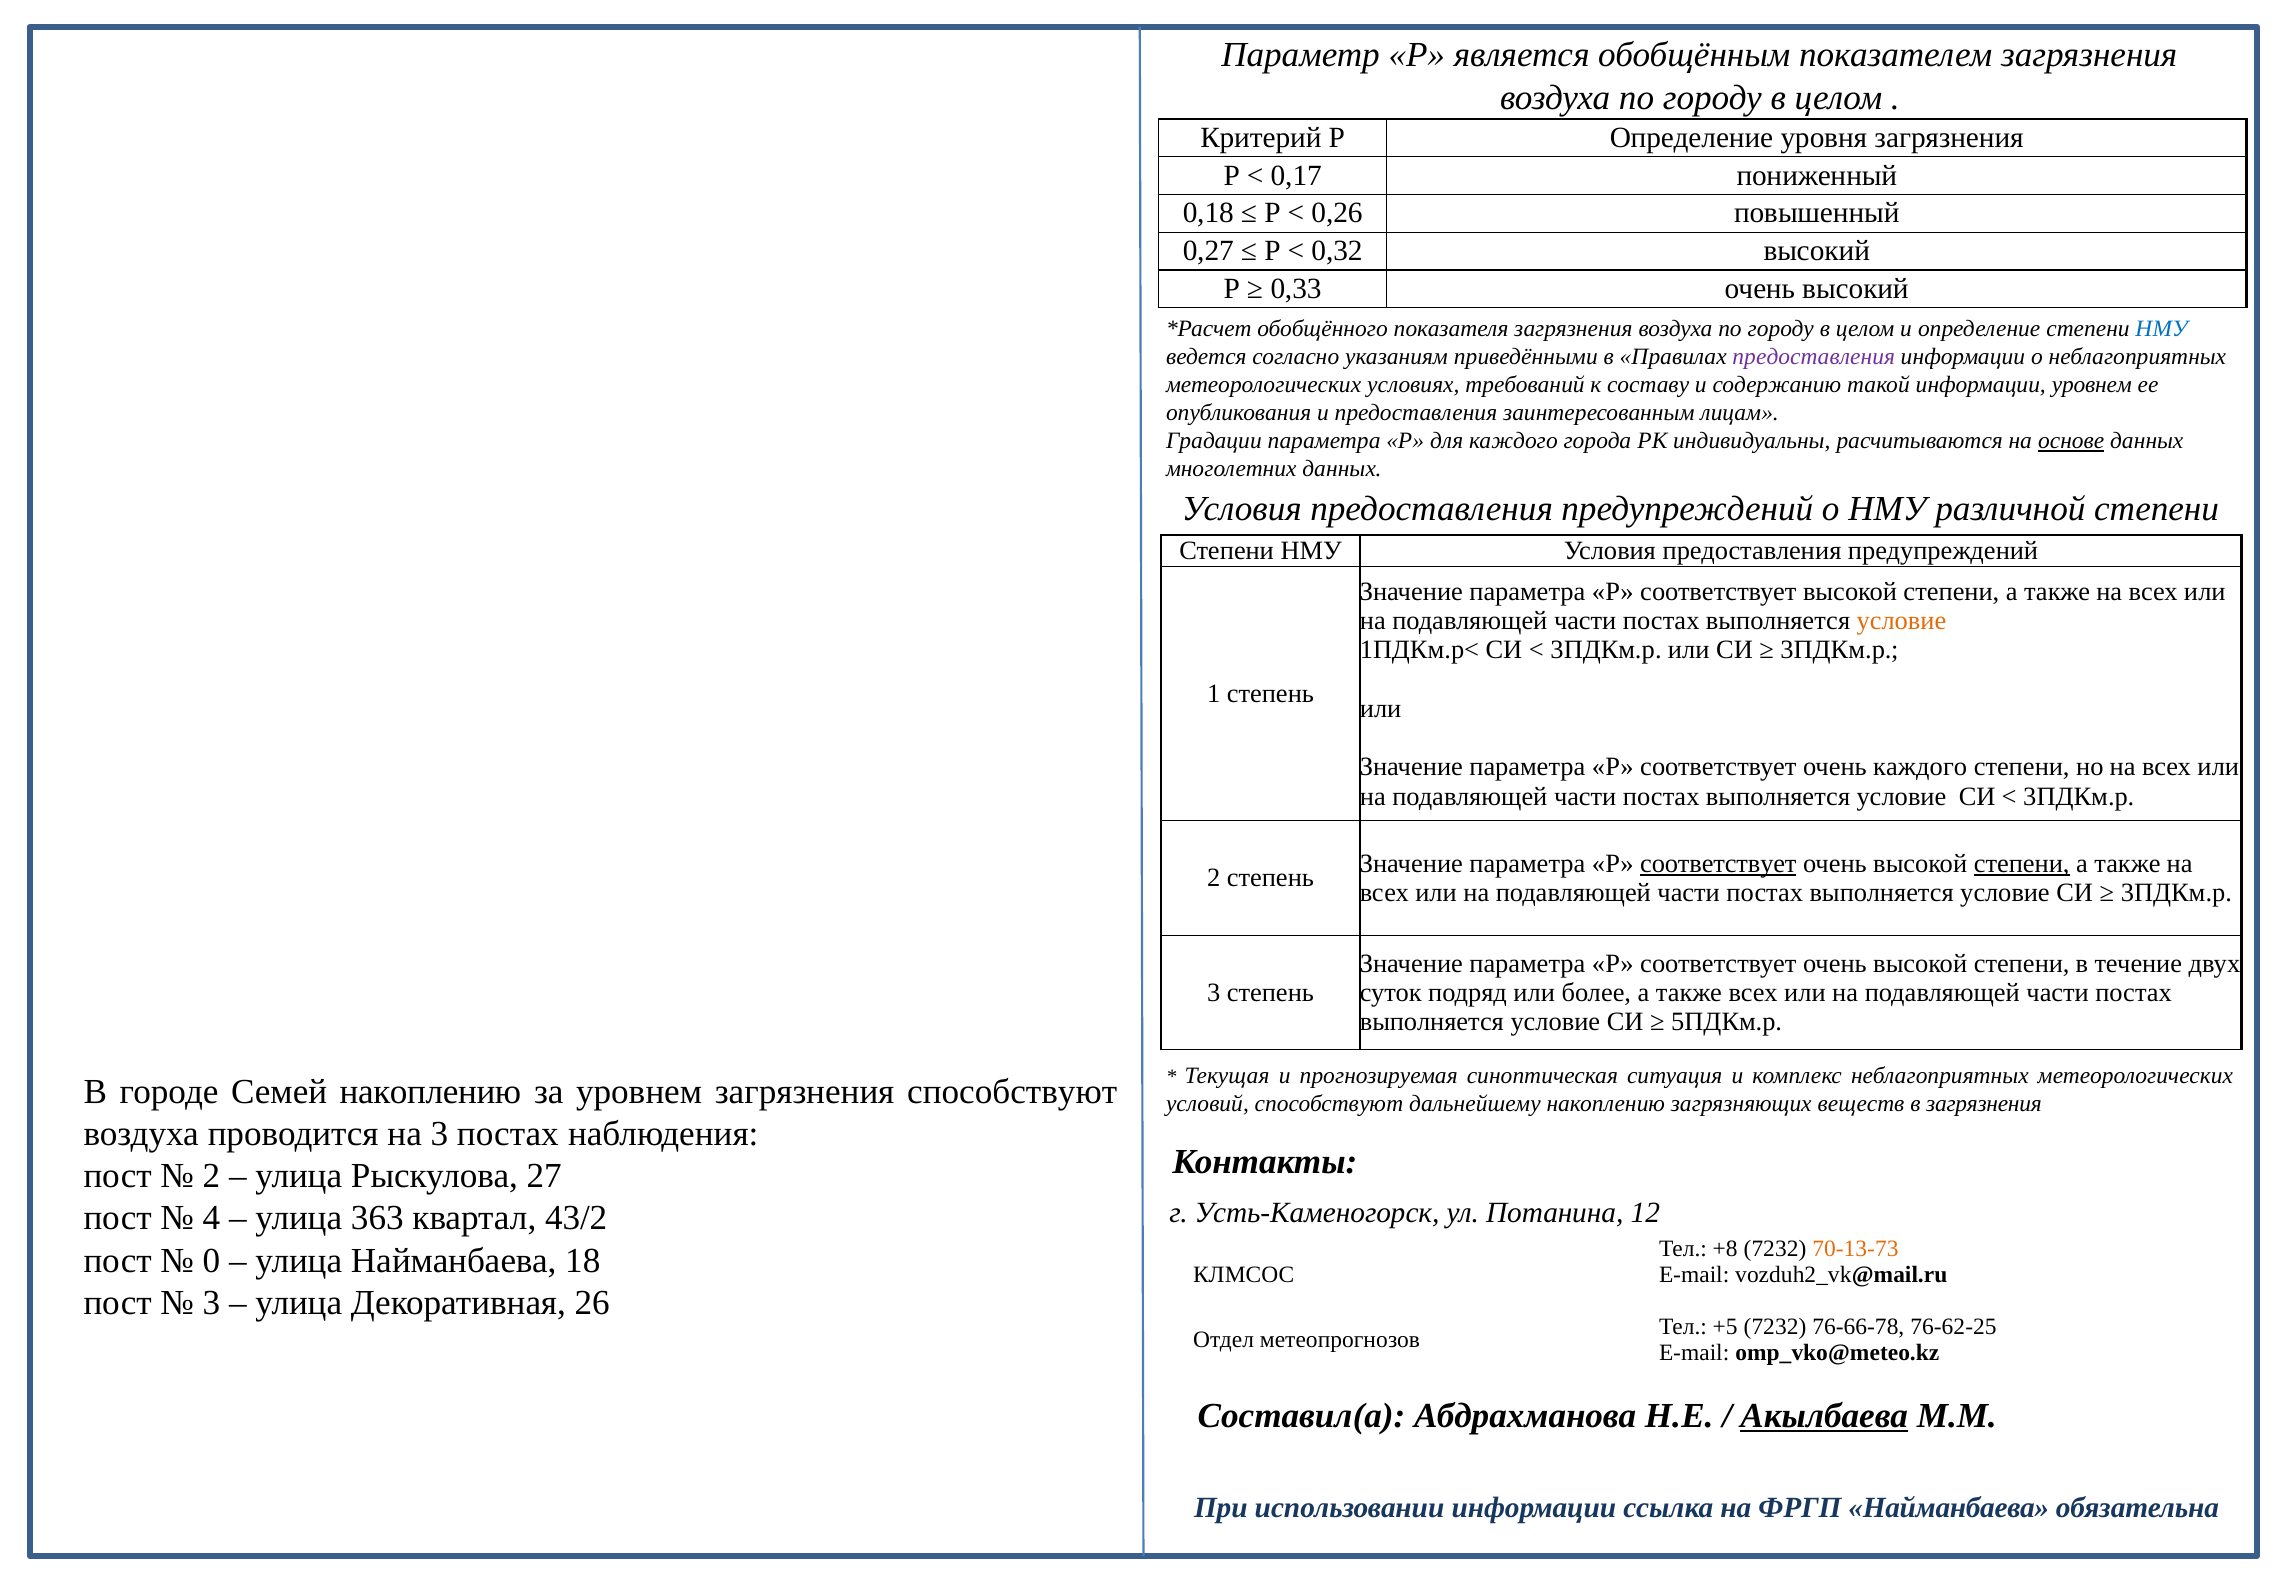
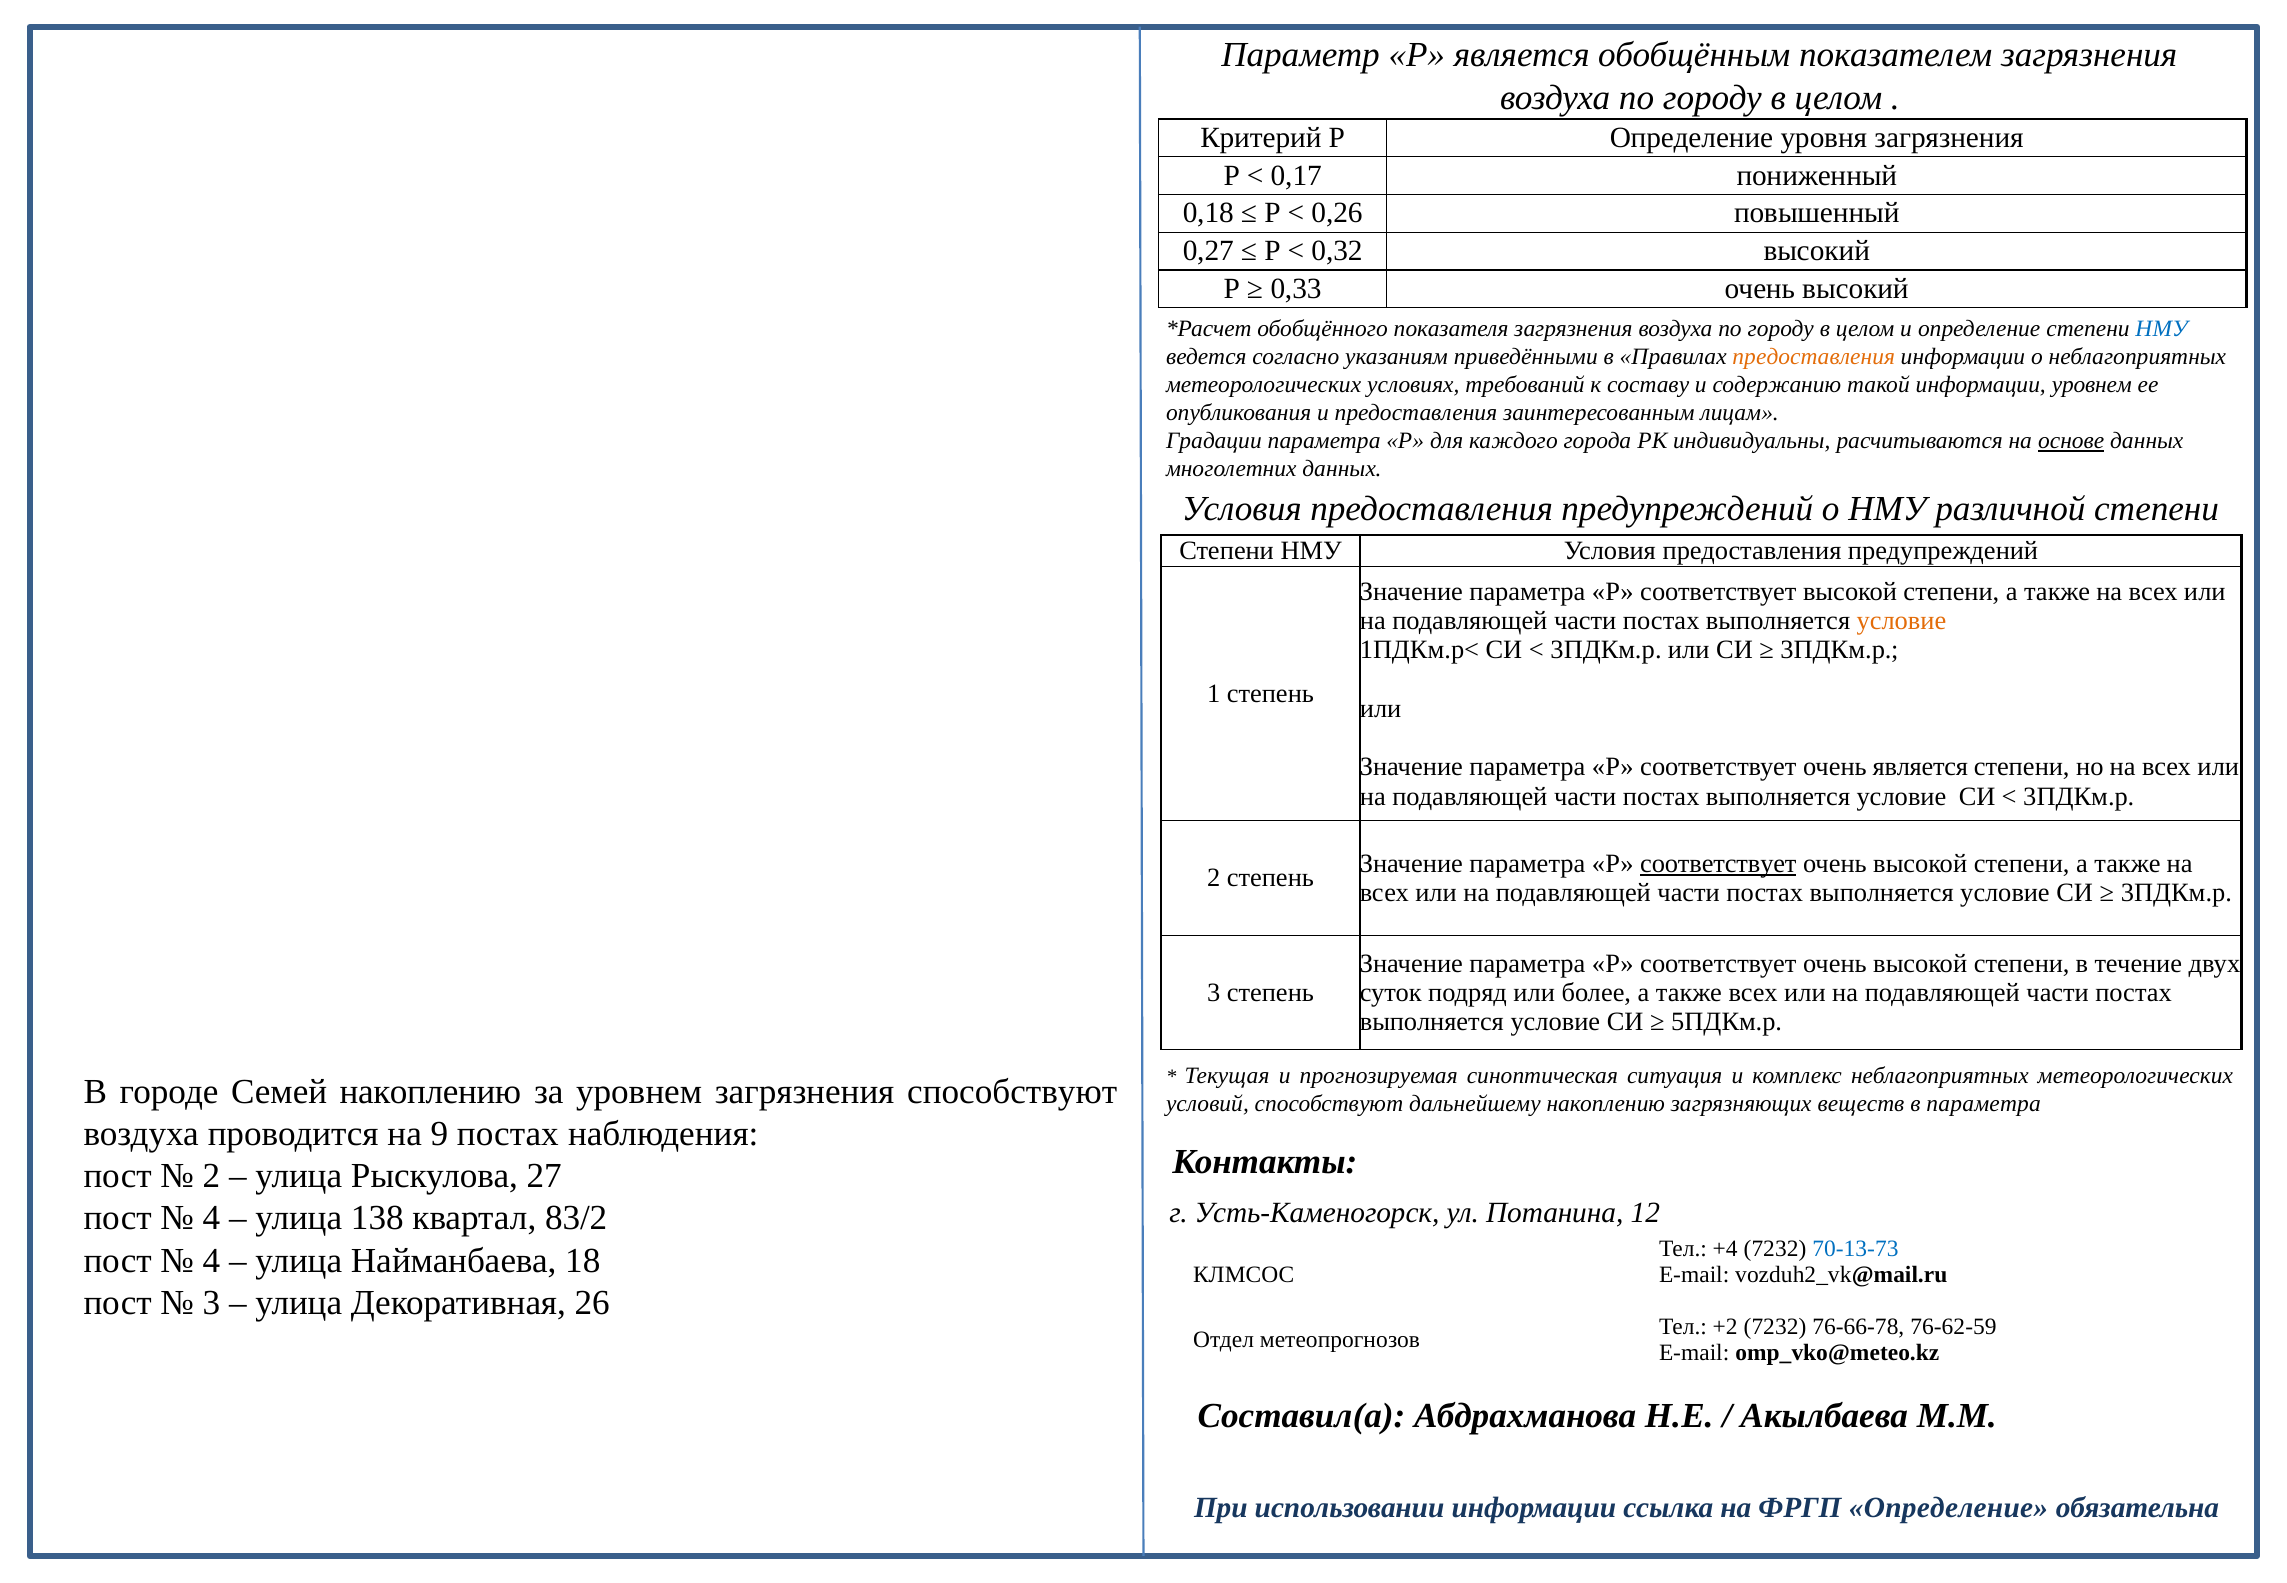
предоставления at (1814, 357) colour: purple -> orange
очень каждого: каждого -> является
степени at (2022, 864) underline: present -> none
в загрязнения: загрязнения -> параметра
на 3: 3 -> 9
363: 363 -> 138
43/2: 43/2 -> 83/2
+8: +8 -> +4
70-13-73 colour: orange -> blue
0 at (211, 1261): 0 -> 4
+5: +5 -> +2
76-62-25: 76-62-25 -> 76-62-59
Акылбаева underline: present -> none
ФРГП Найманбаева: Найманбаева -> Определение
